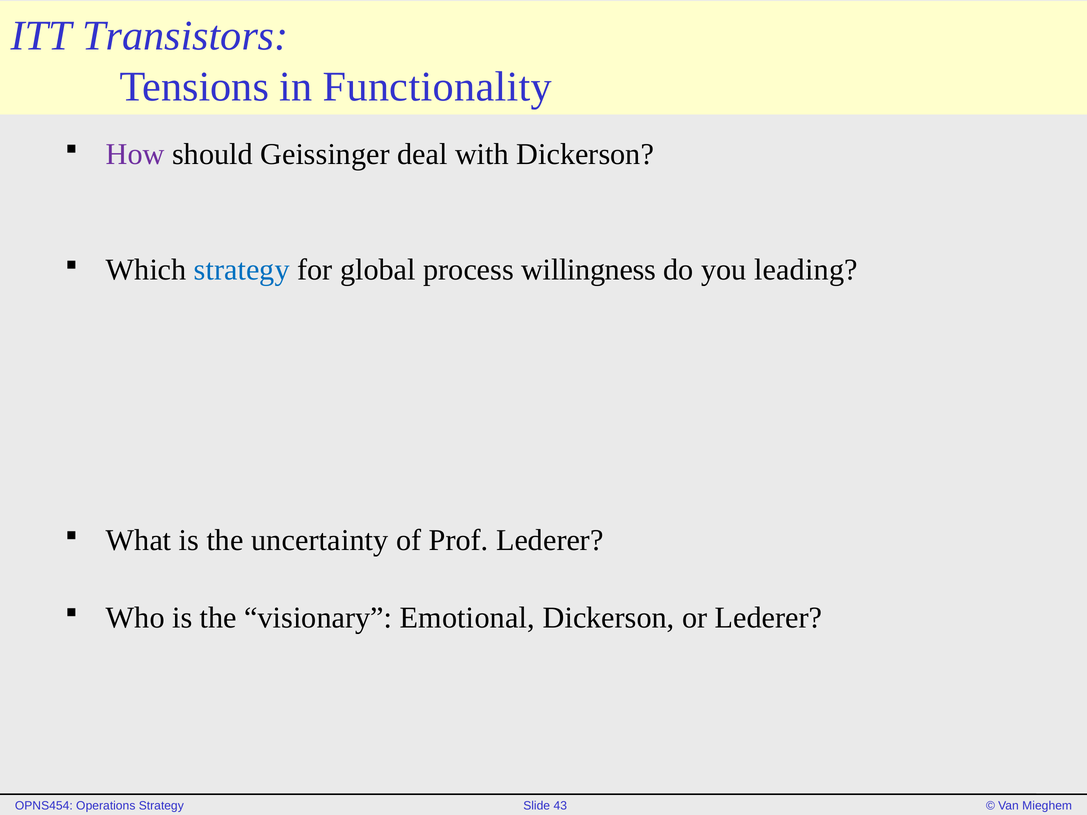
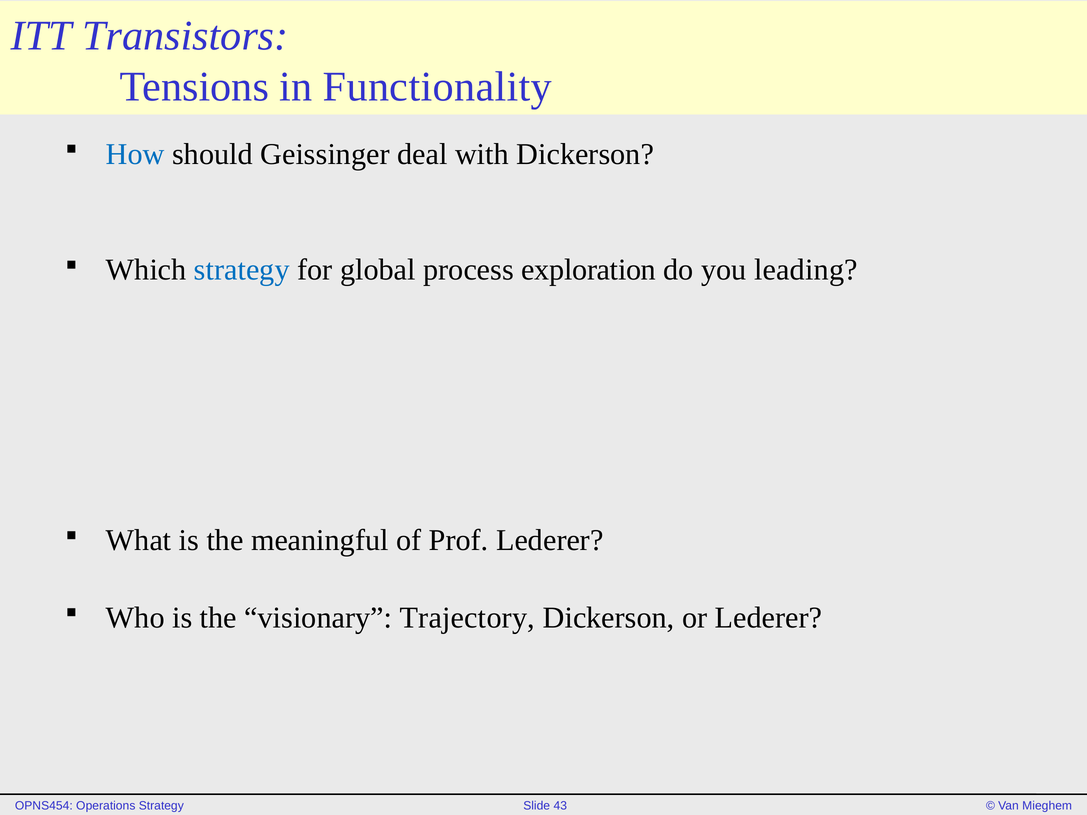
How colour: purple -> blue
willingness: willingness -> exploration
uncertainty: uncertainty -> meaningful
Emotional: Emotional -> Trajectory
